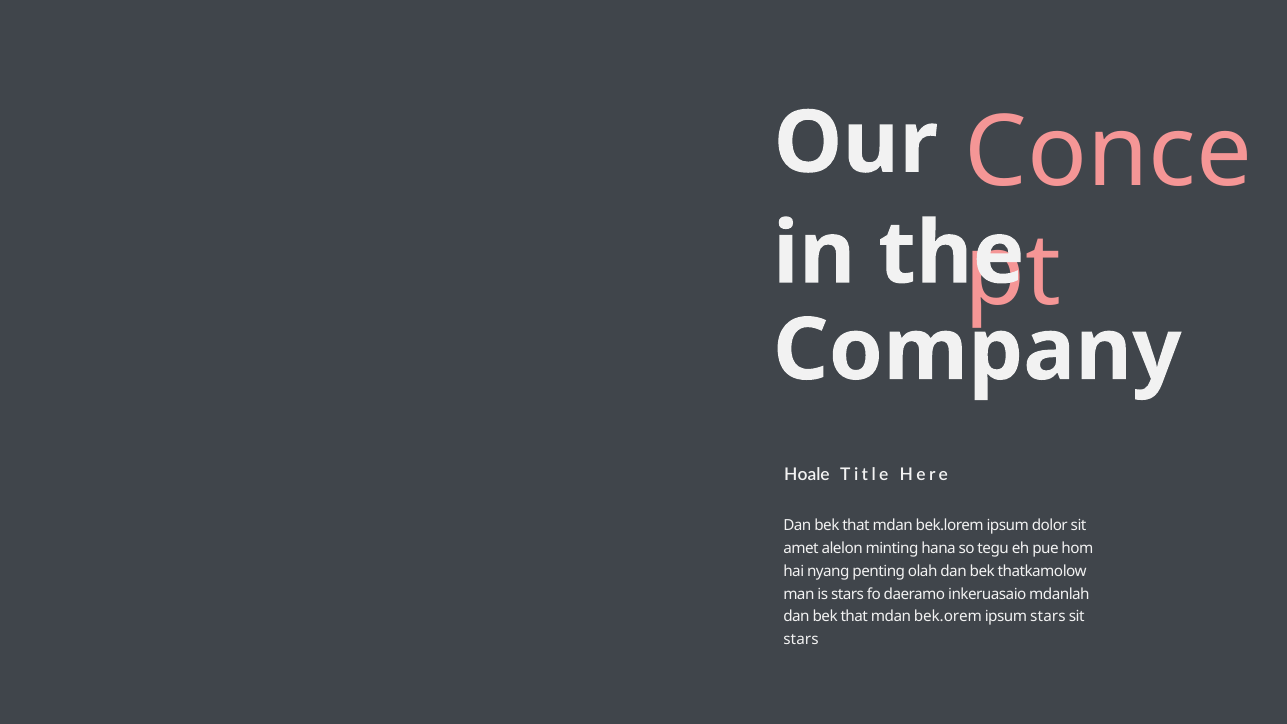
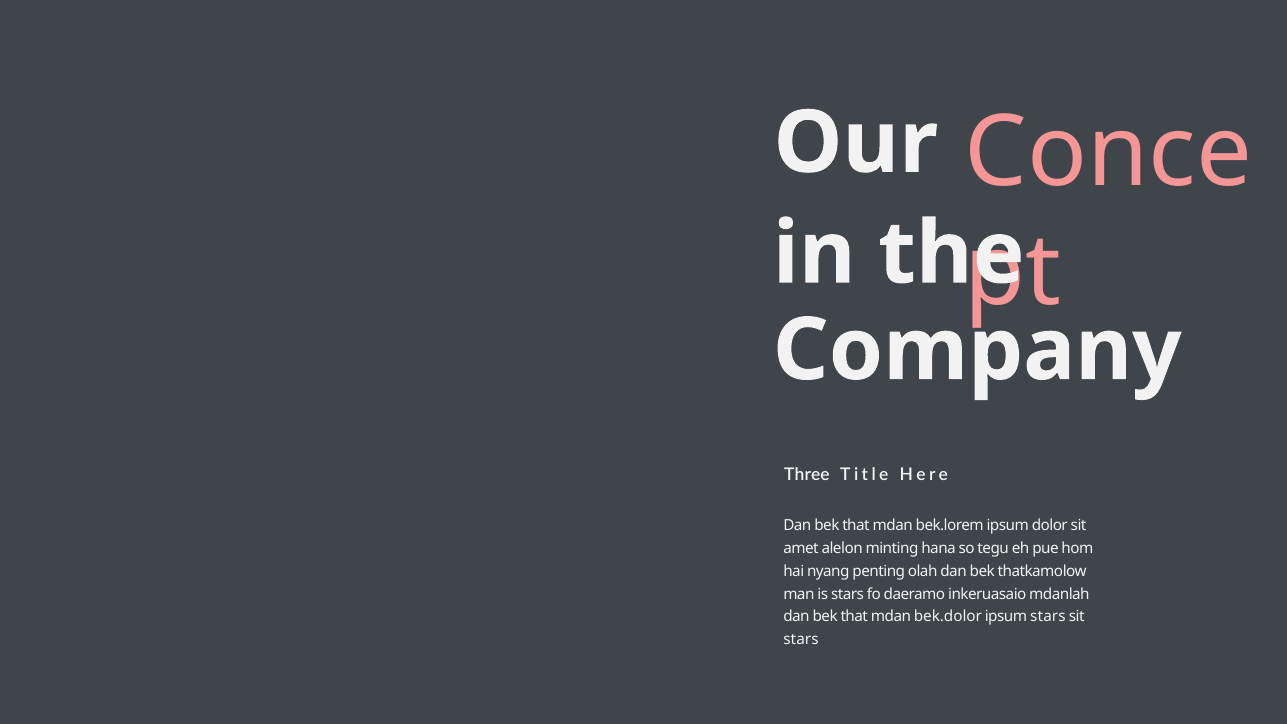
Hoale: Hoale -> Three
bek.orem: bek.orem -> bek.dolor
